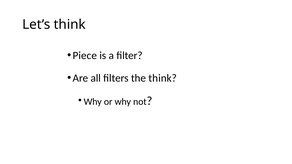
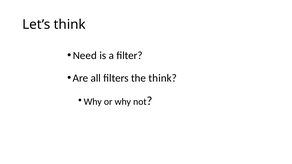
Piece: Piece -> Need
